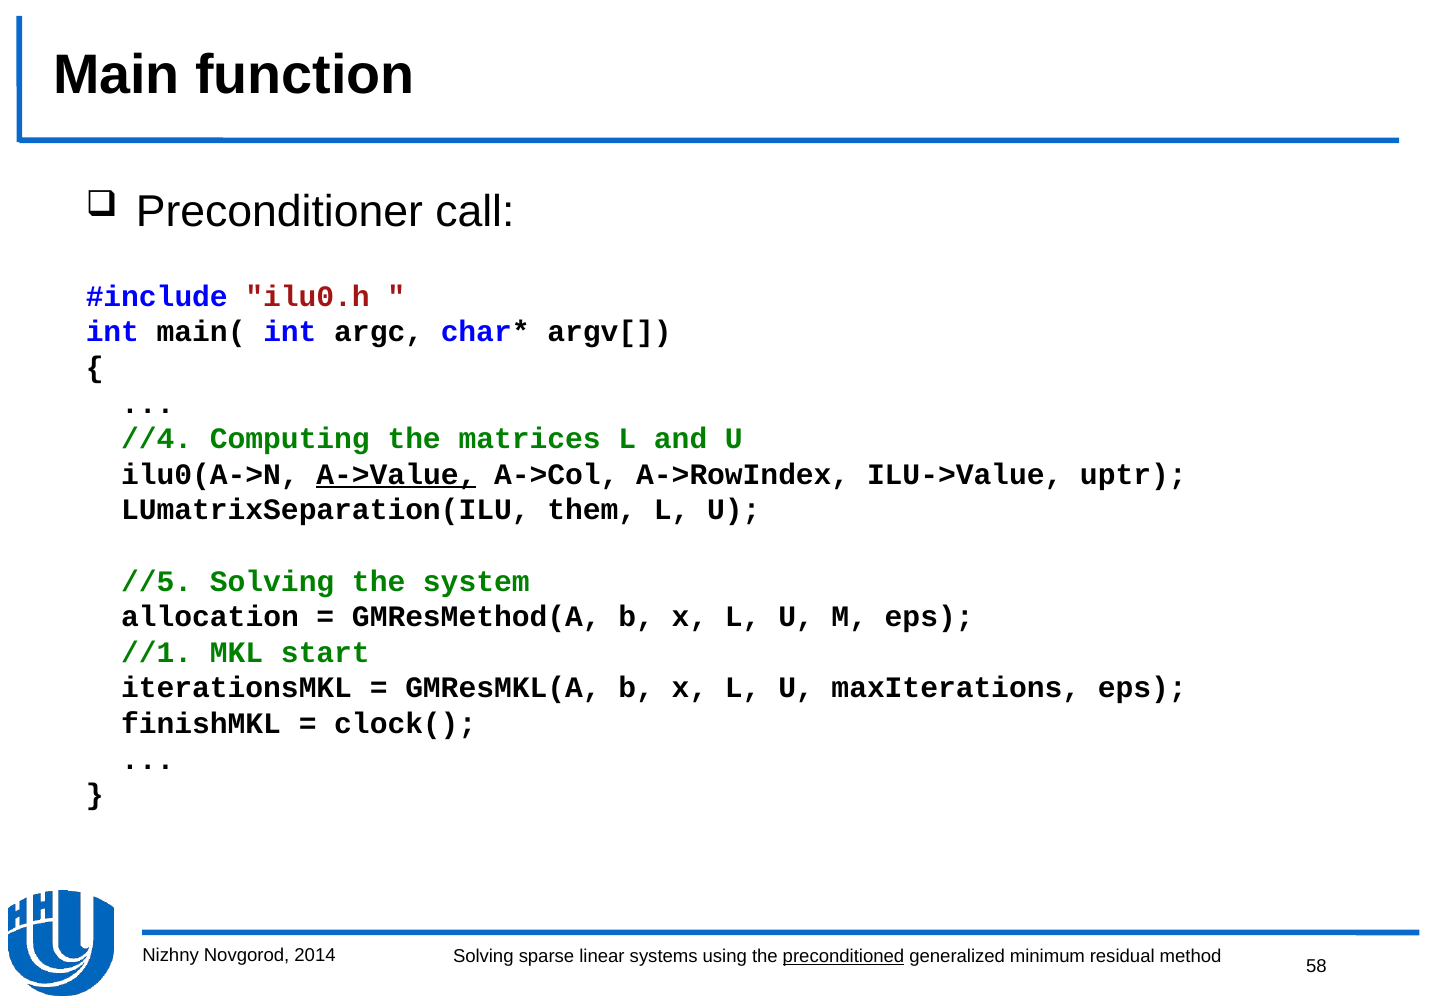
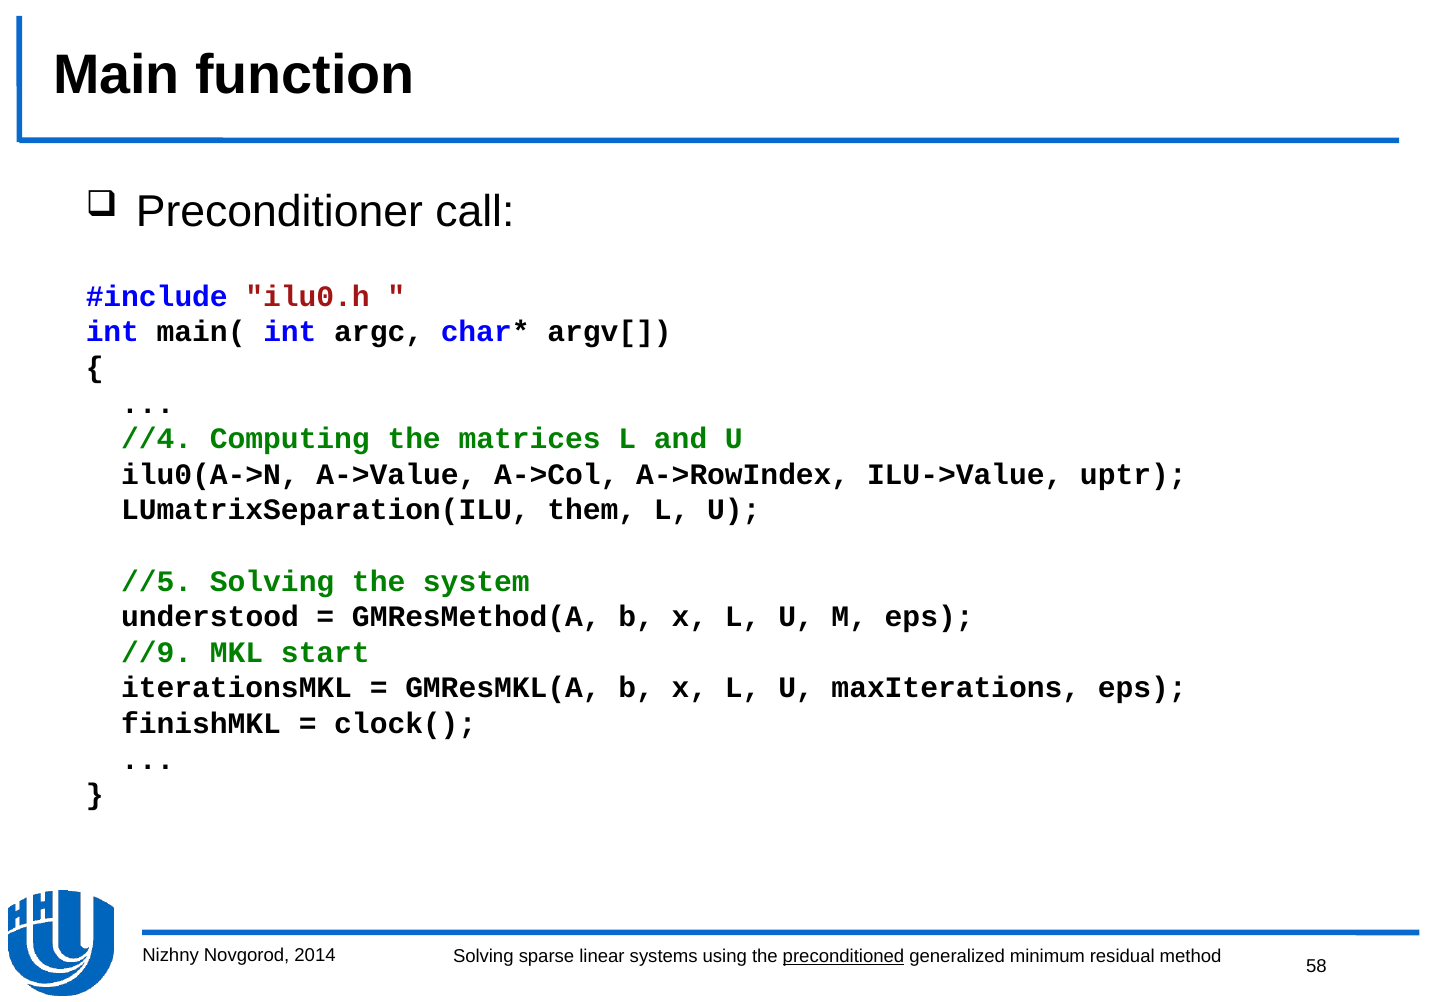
A->Value underline: present -> none
allocation: allocation -> understood
//1: //1 -> //9
